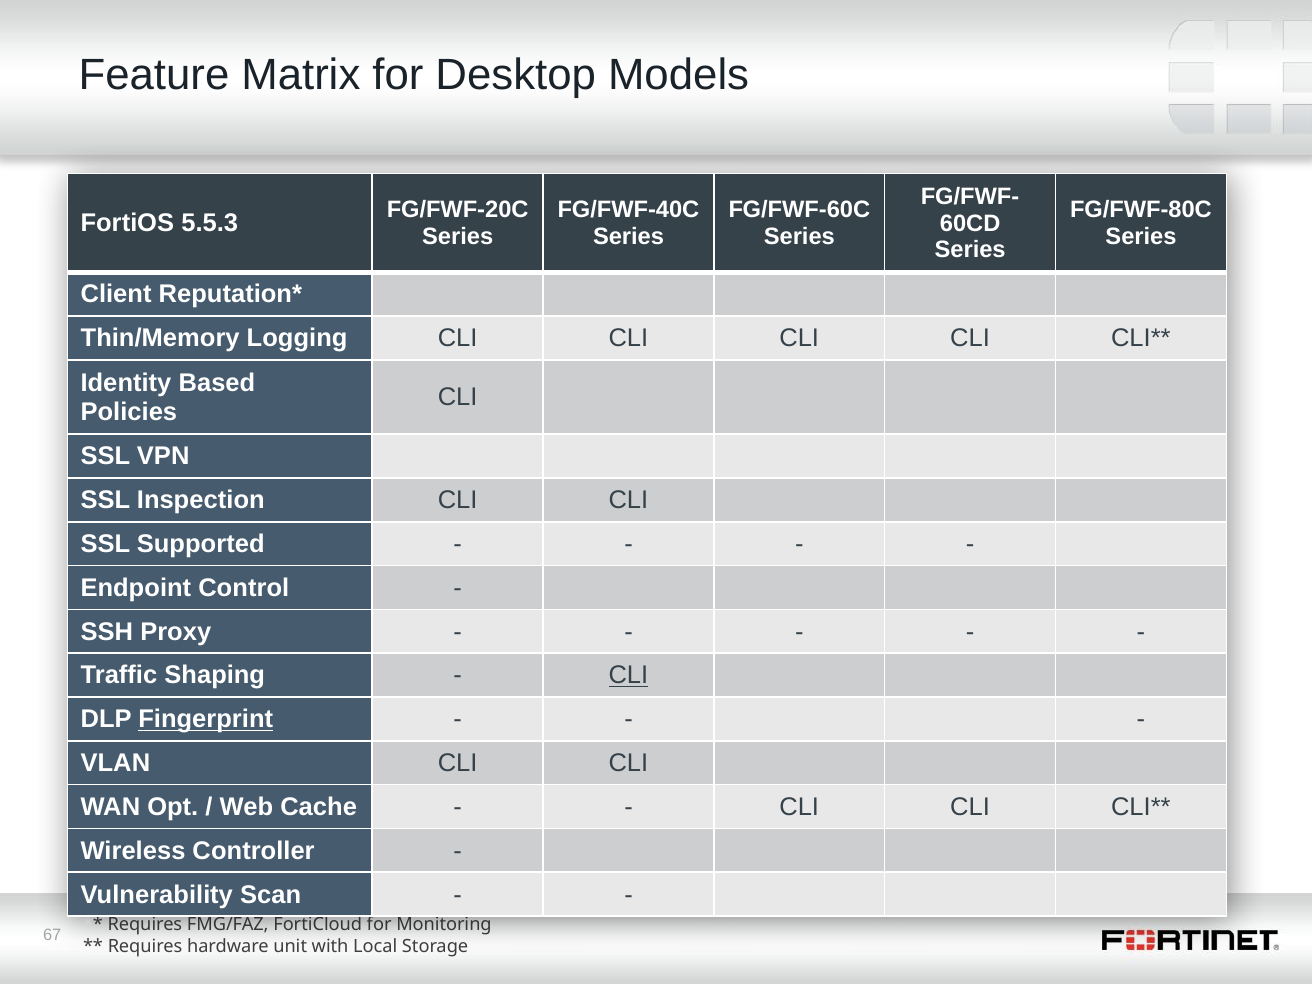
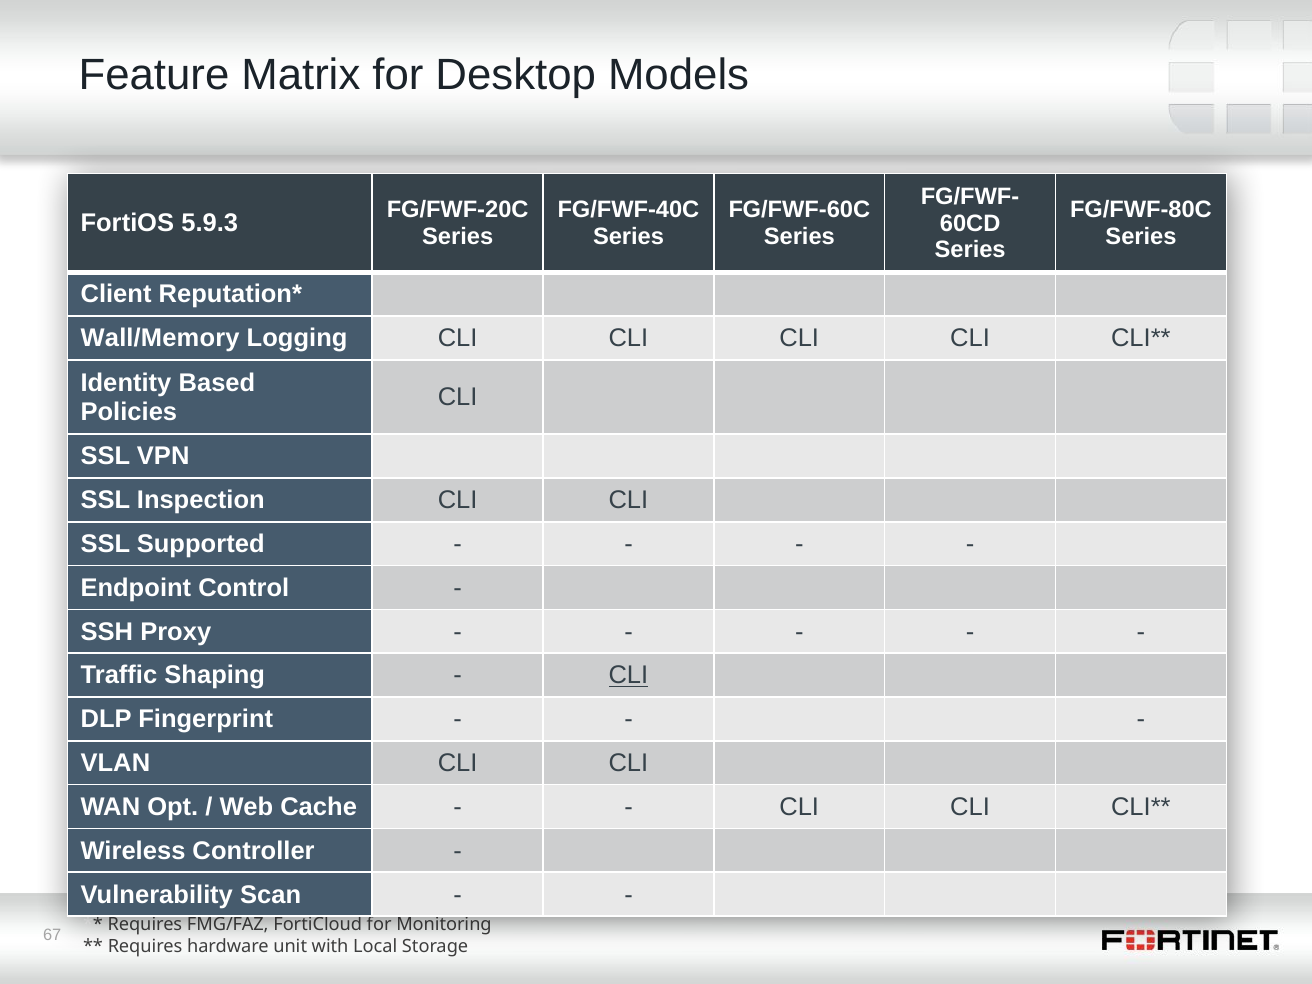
5.5.3: 5.5.3 -> 5.9.3
Thin/Memory: Thin/Memory -> Wall/Memory
Fingerprint underline: present -> none
